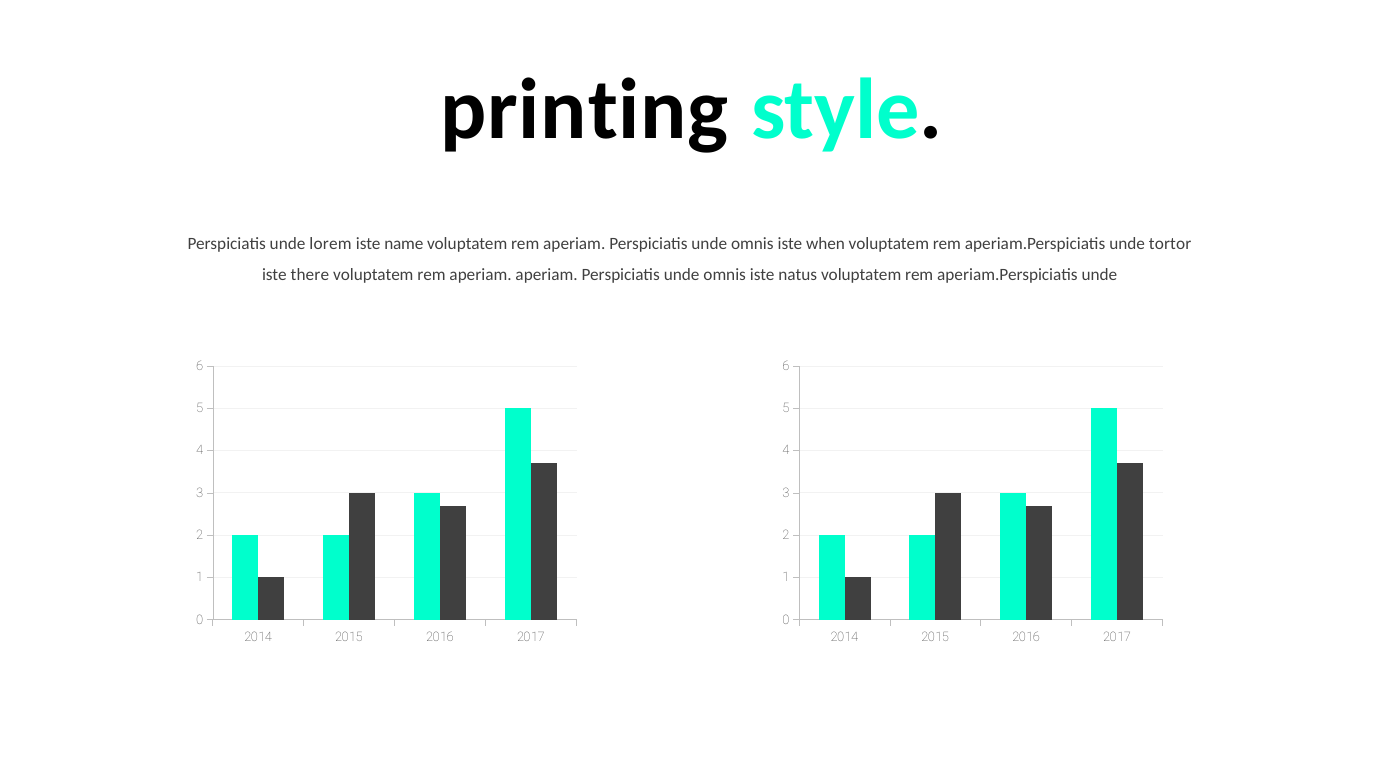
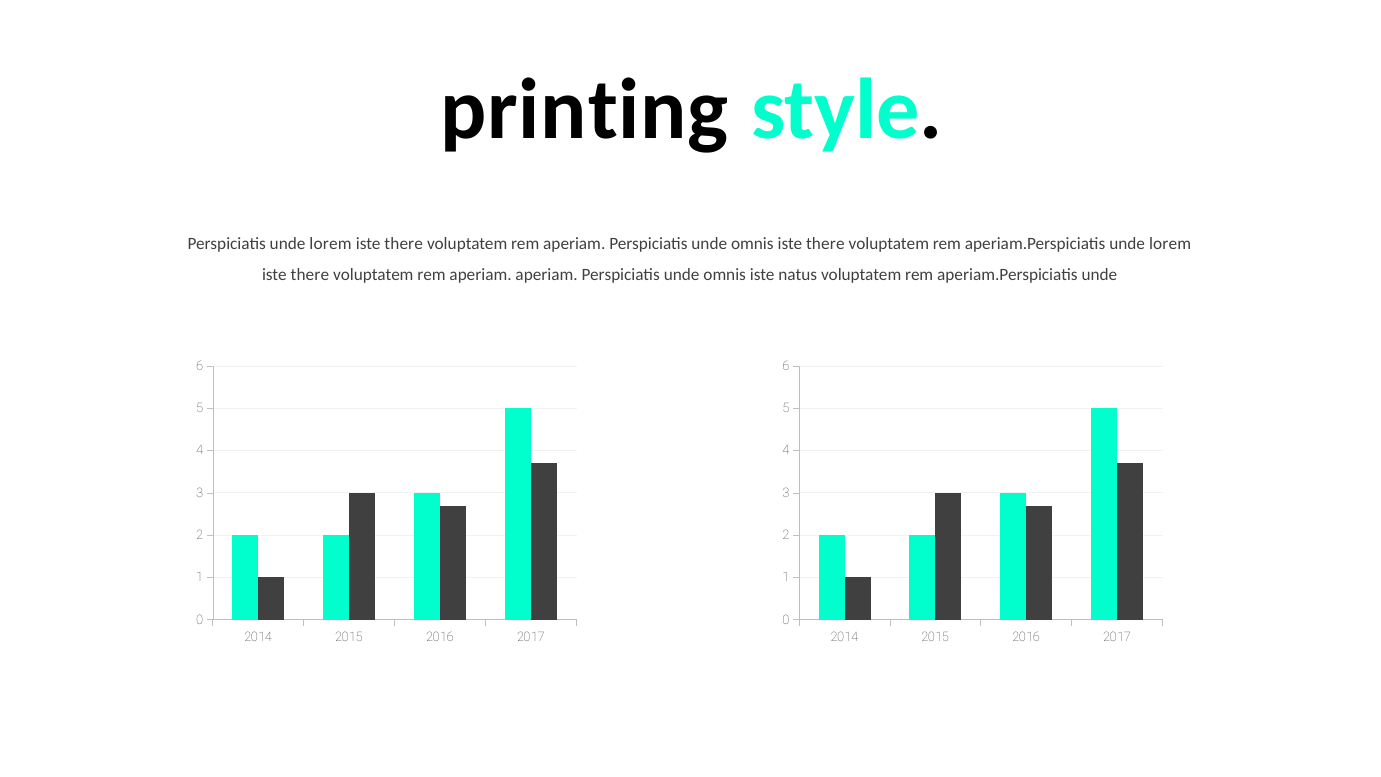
name at (404, 243): name -> there
omnis iste when: when -> there
aperiam.Perspiciatis unde tortor: tortor -> lorem
